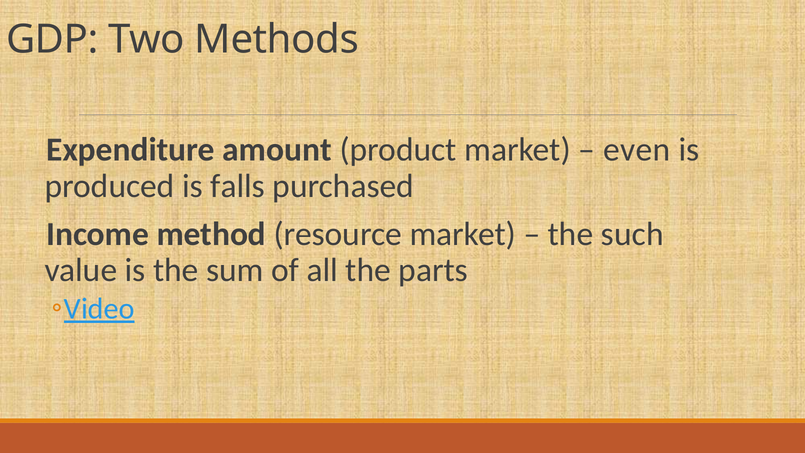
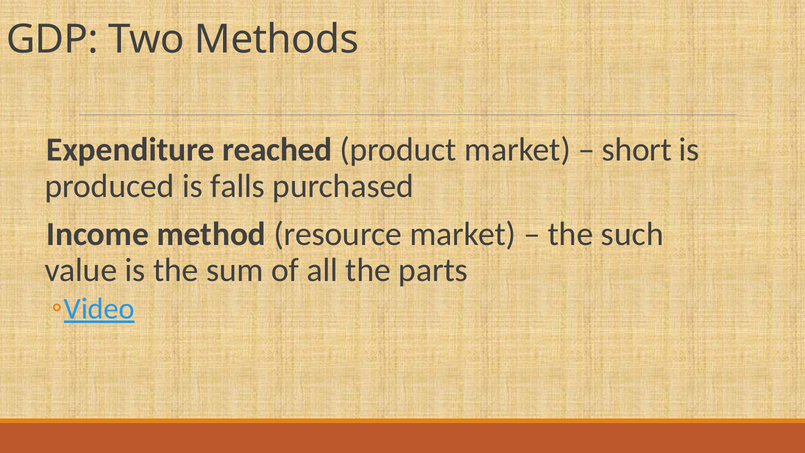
amount: amount -> reached
even: even -> short
